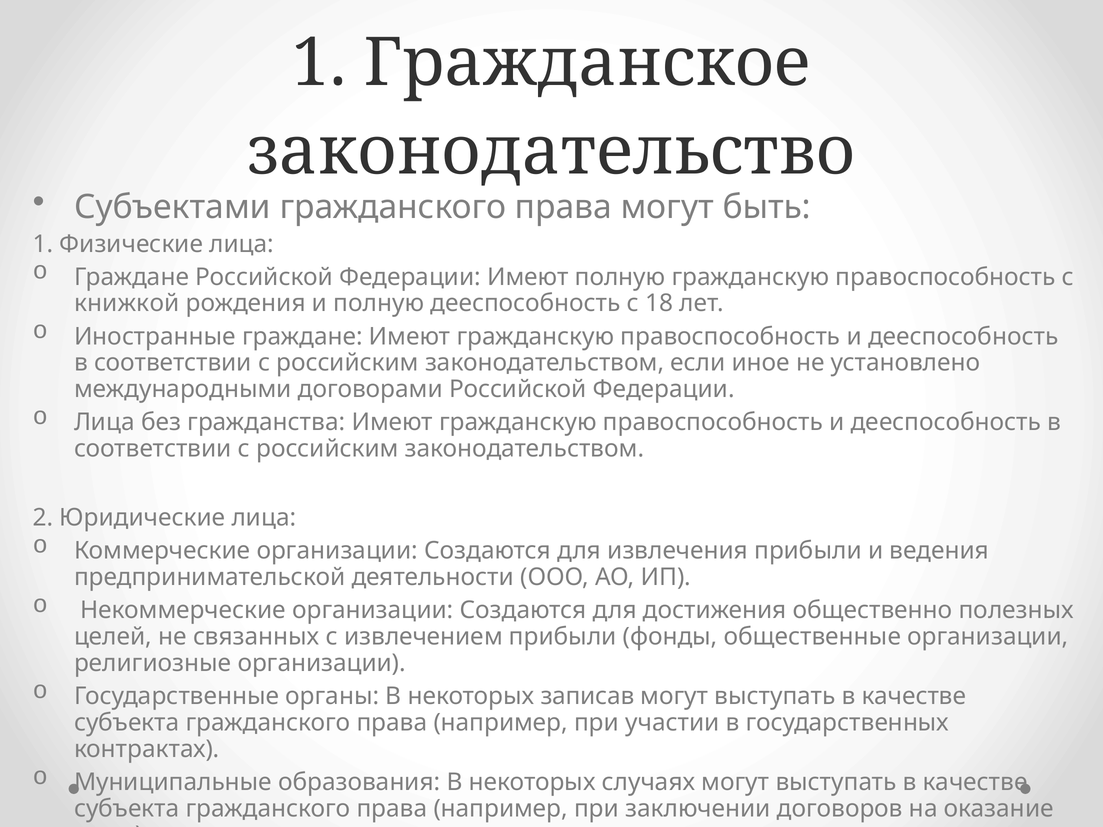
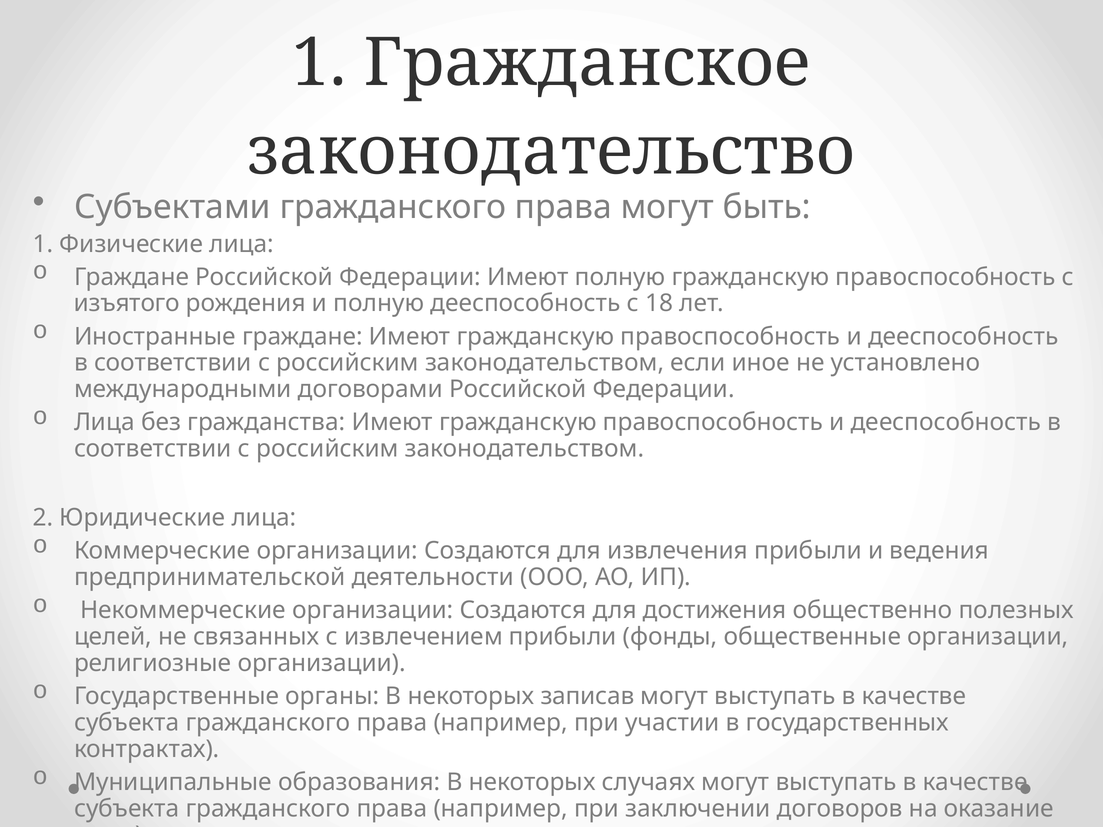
книжкой: книжкой -> изъятого
